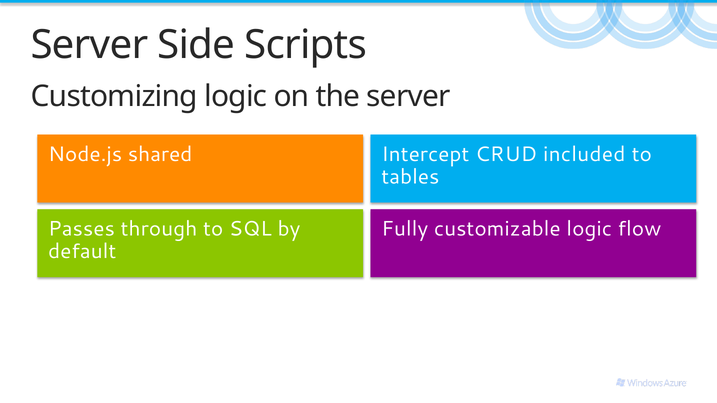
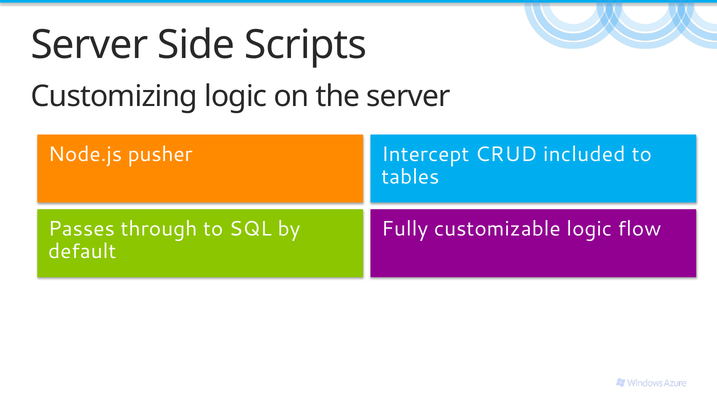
shared: shared -> pusher
